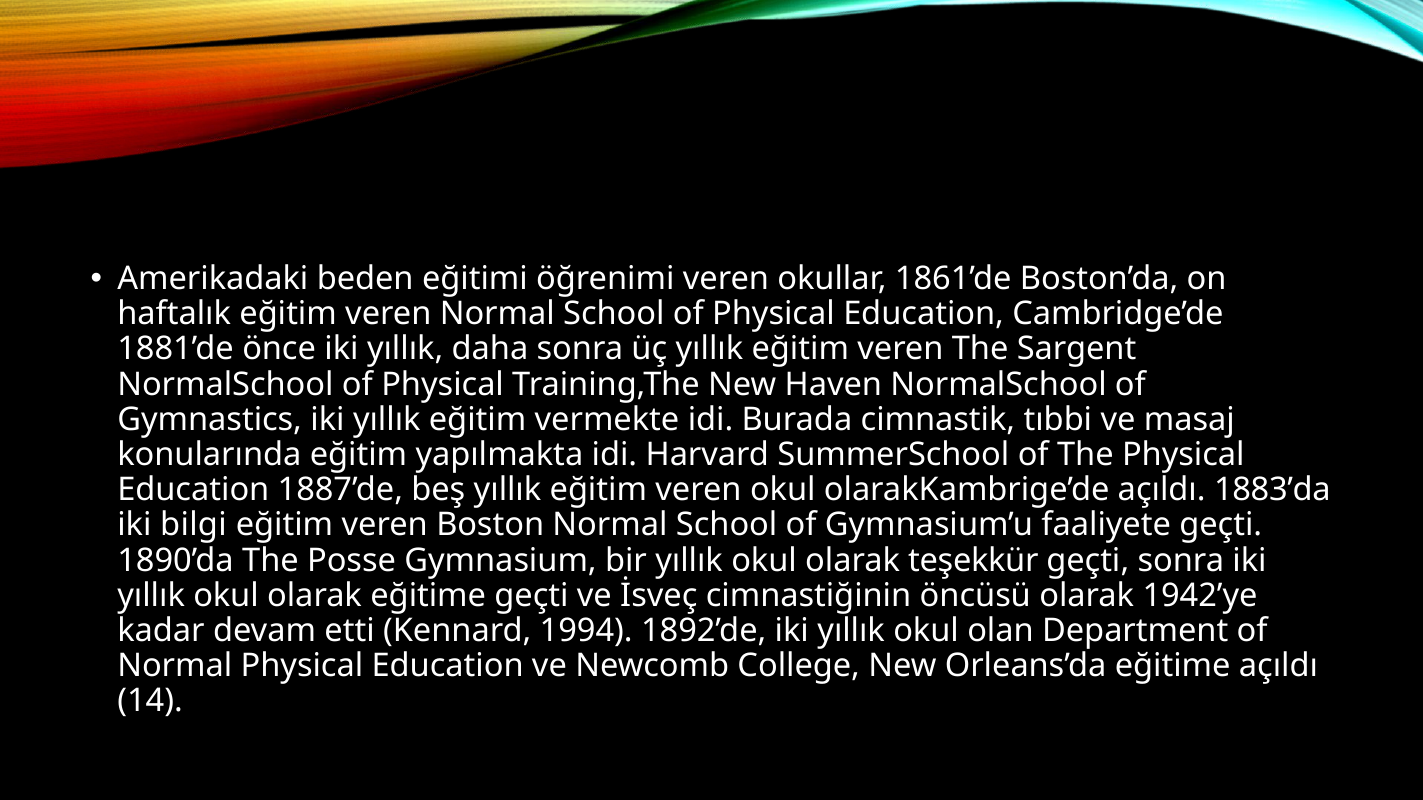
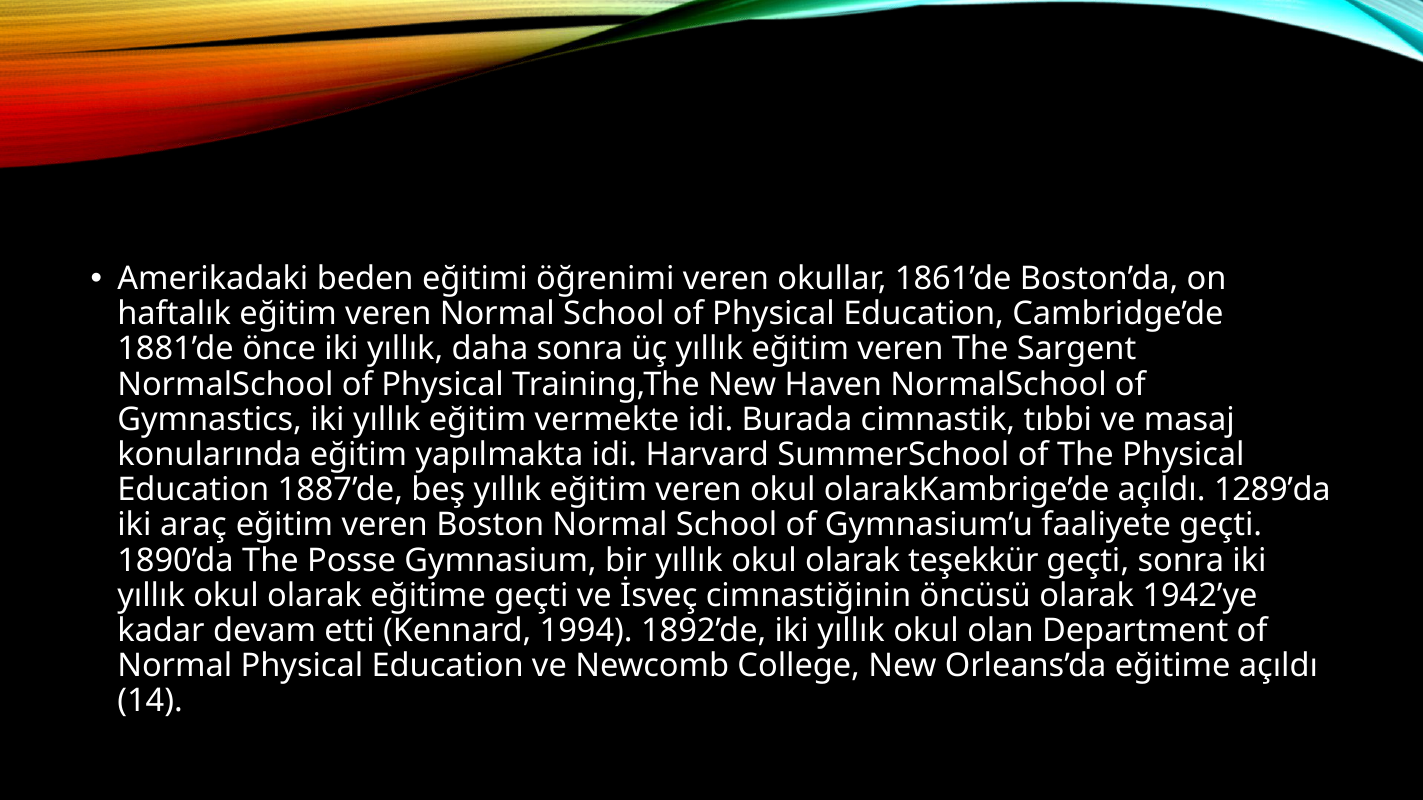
1883’da: 1883’da -> 1289’da
bilgi: bilgi -> araç
